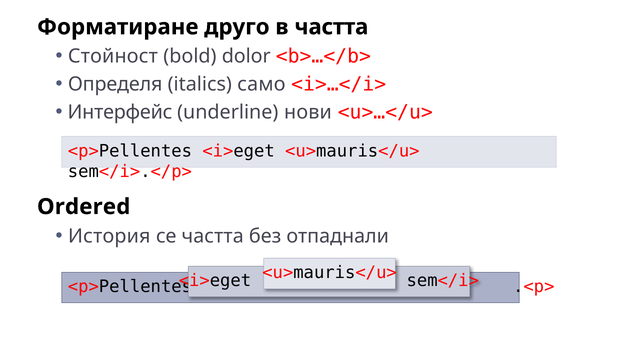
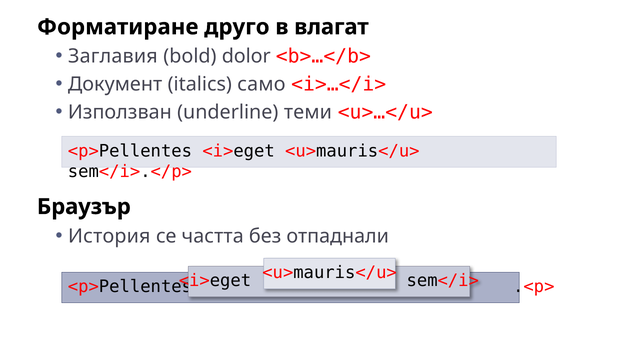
в частта: частта -> влагат
Стойност: Стойност -> Заглавия
Определя: Определя -> Документ
Интерфейс: Интерфейс -> Използван
нови: нови -> теми
Ordered: Ordered -> Браузър
